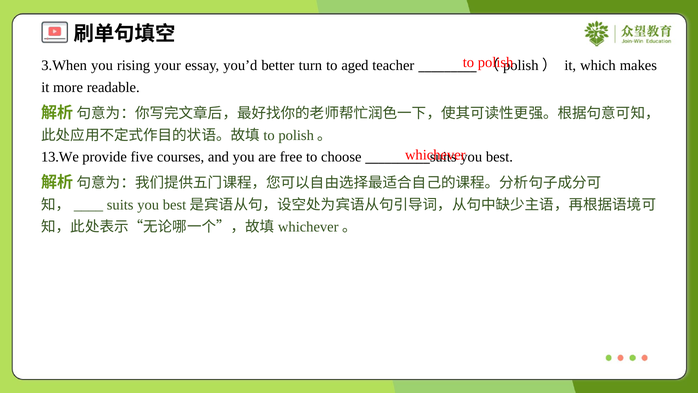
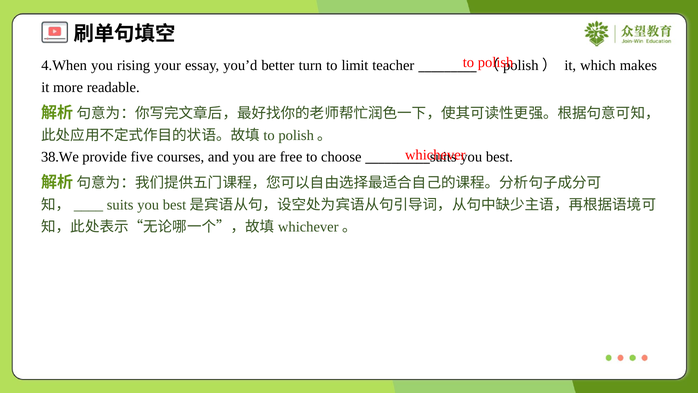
3.When: 3.When -> 4.When
aged: aged -> limit
13.We: 13.We -> 38.We
